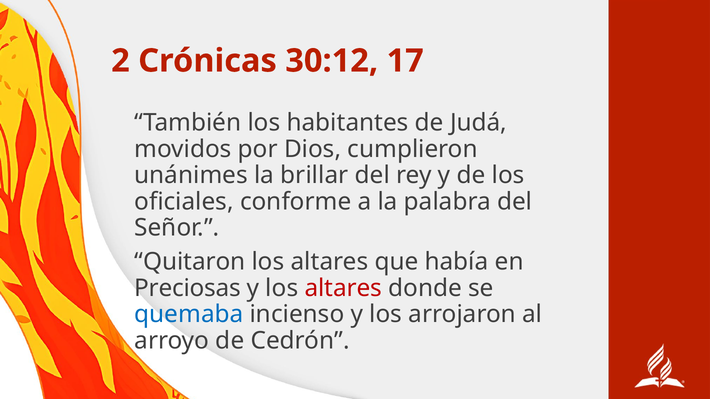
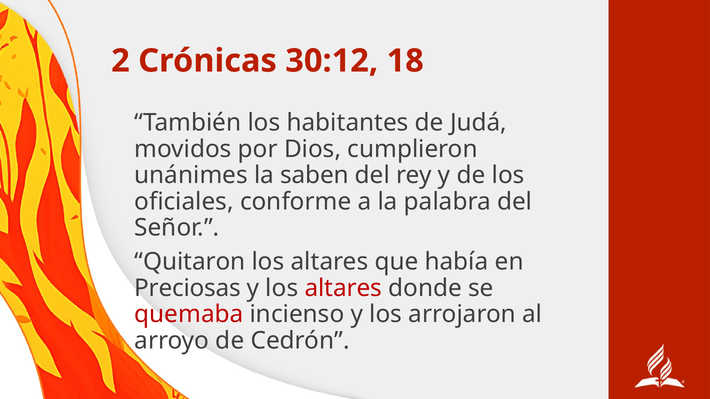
17: 17 -> 18
brillar: brillar -> saben
quemaba colour: blue -> red
